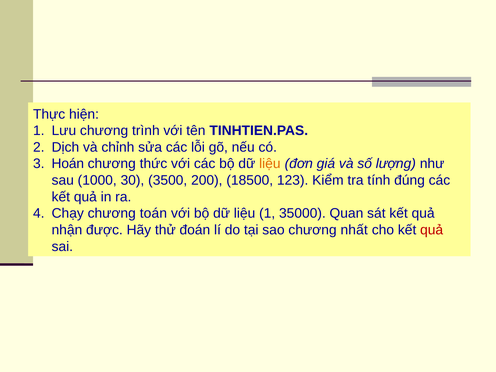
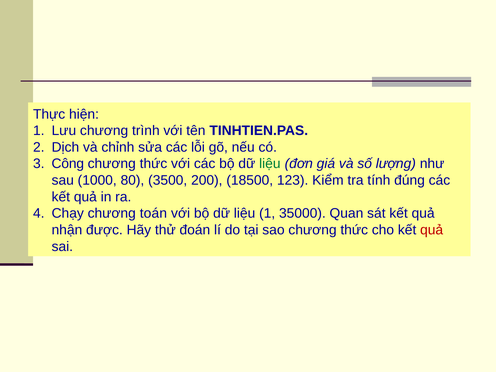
Hoán: Hoán -> Công
liệu at (270, 164) colour: orange -> green
30: 30 -> 80
sao chương nhất: nhất -> thức
